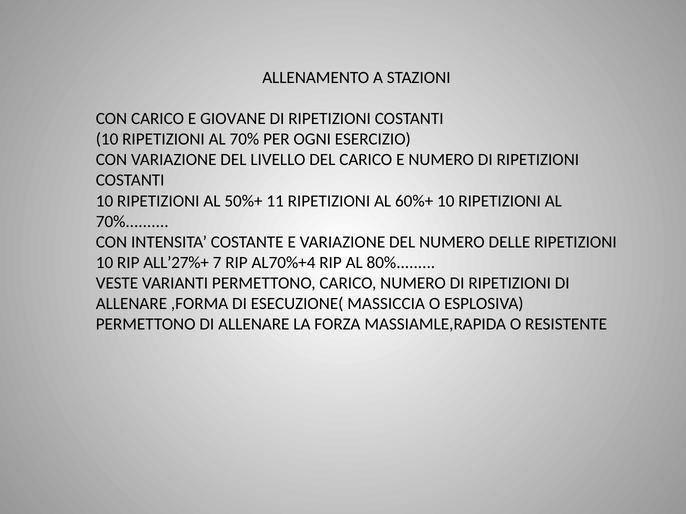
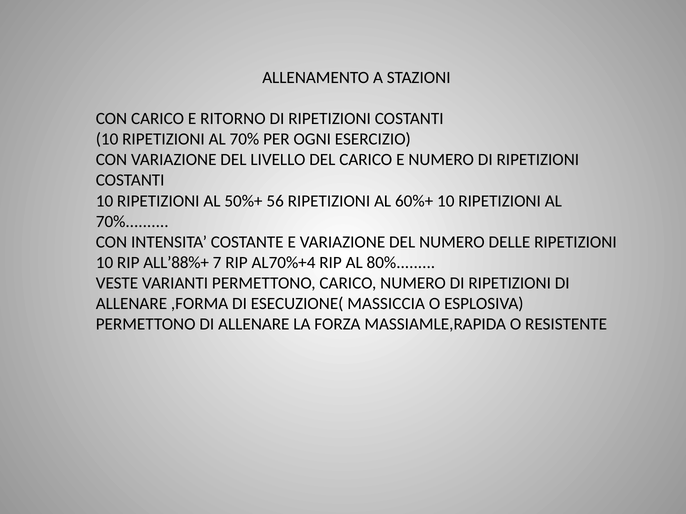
GIOVANE: GIOVANE -> RITORNO
11: 11 -> 56
ALL’27%+: ALL’27%+ -> ALL’88%+
